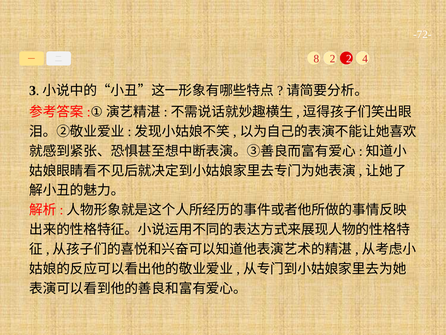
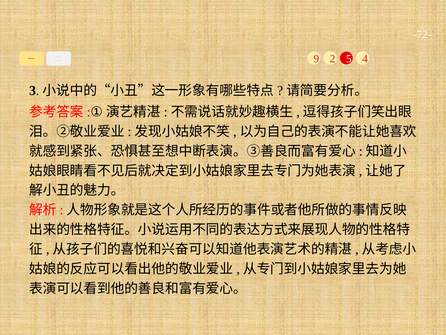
8: 8 -> 9
2 2: 2 -> 5
